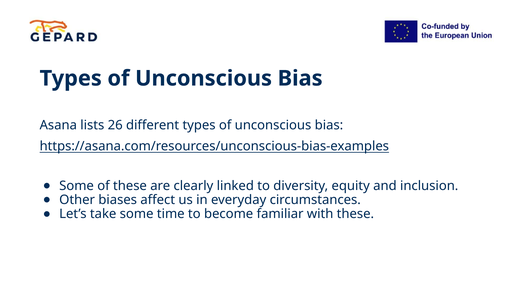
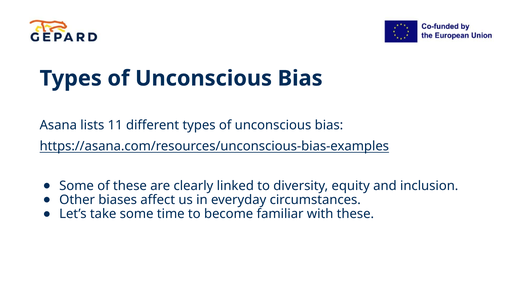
26: 26 -> 11
